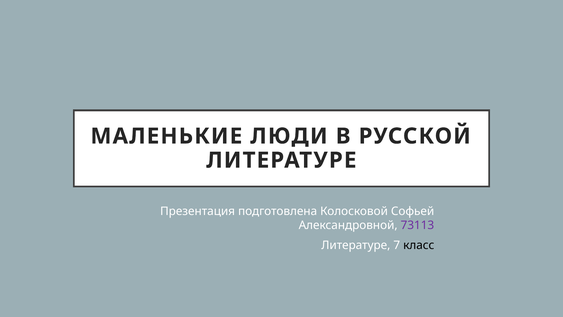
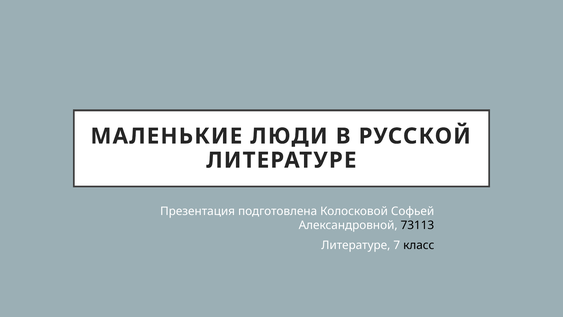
73113 colour: purple -> black
